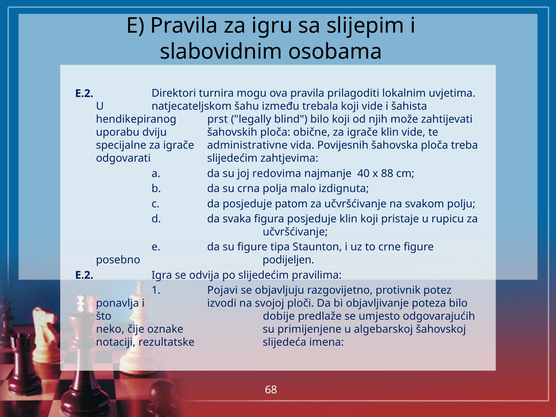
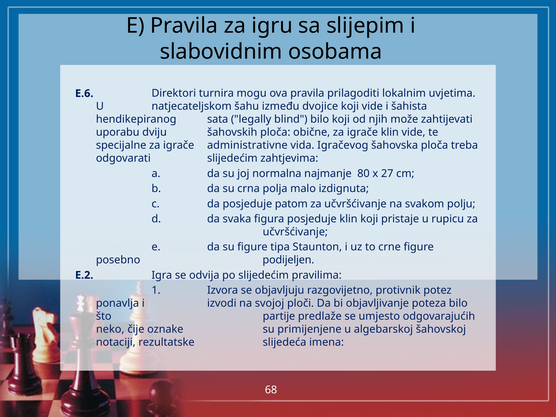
E.2 at (84, 93): E.2 -> E.6
trebala: trebala -> dvojice
prst: prst -> sata
Povijesnih: Povijesnih -> Igračevog
redovima: redovima -> normalna
40: 40 -> 80
88: 88 -> 27
Pojavi: Pojavi -> Izvora
dobije: dobije -> partije
